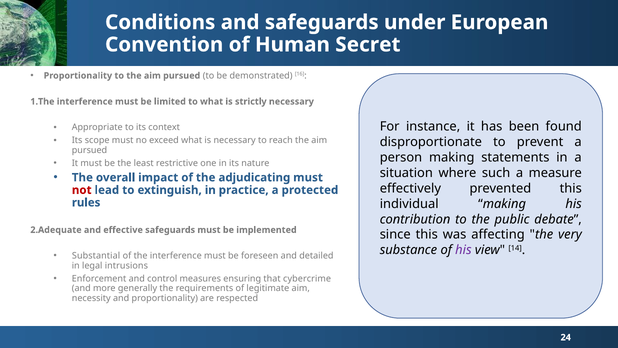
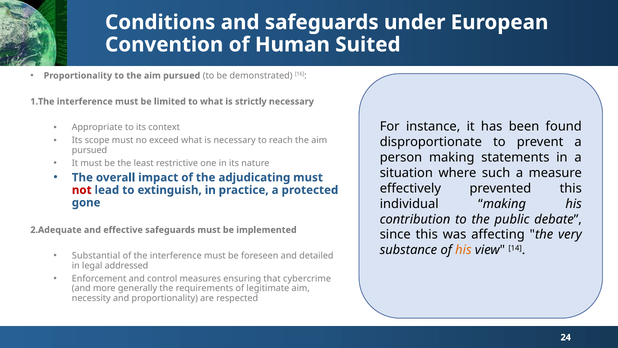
Secret: Secret -> Suited
rules: rules -> gone
his at (463, 250) colour: purple -> orange
intrusions: intrusions -> addressed
